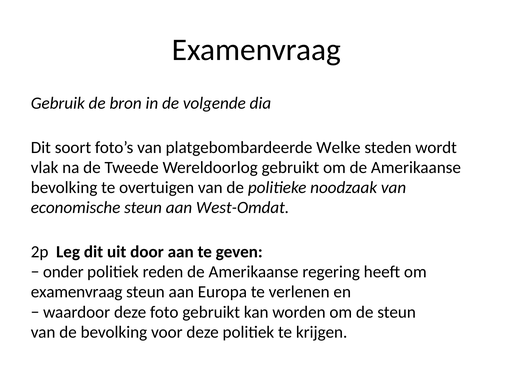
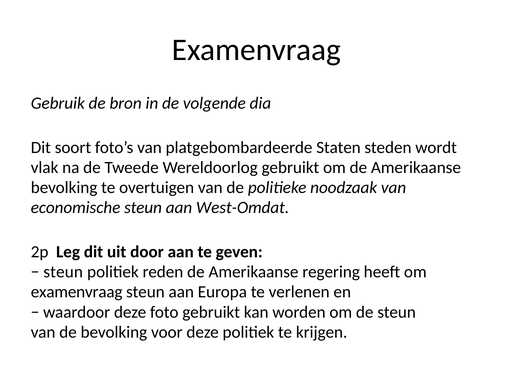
Welke: Welke -> Staten
onder at (63, 272): onder -> steun
